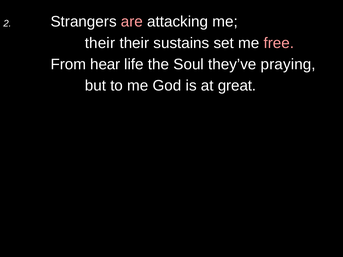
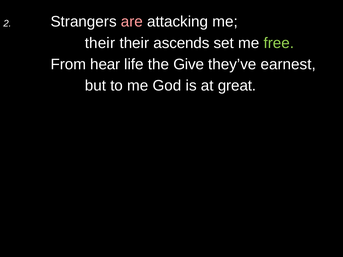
sustains: sustains -> ascends
free colour: pink -> light green
Soul: Soul -> Give
praying: praying -> earnest
